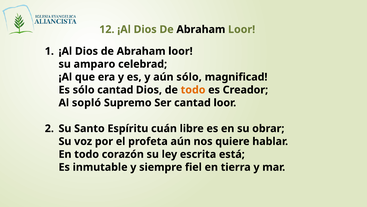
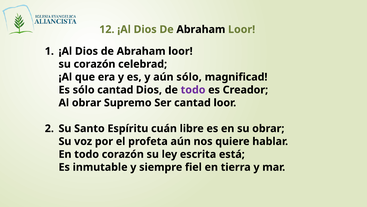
su amparo: amparo -> corazón
todo at (193, 90) colour: orange -> purple
Al sopló: sopló -> obrar
